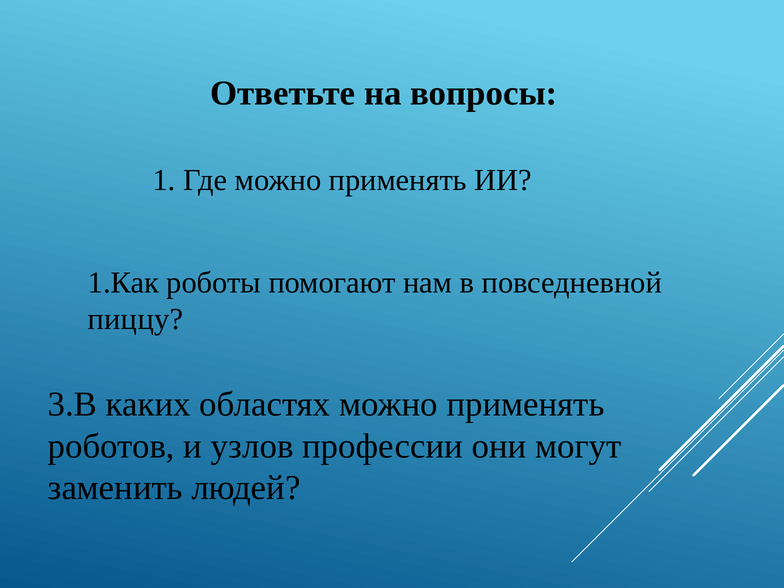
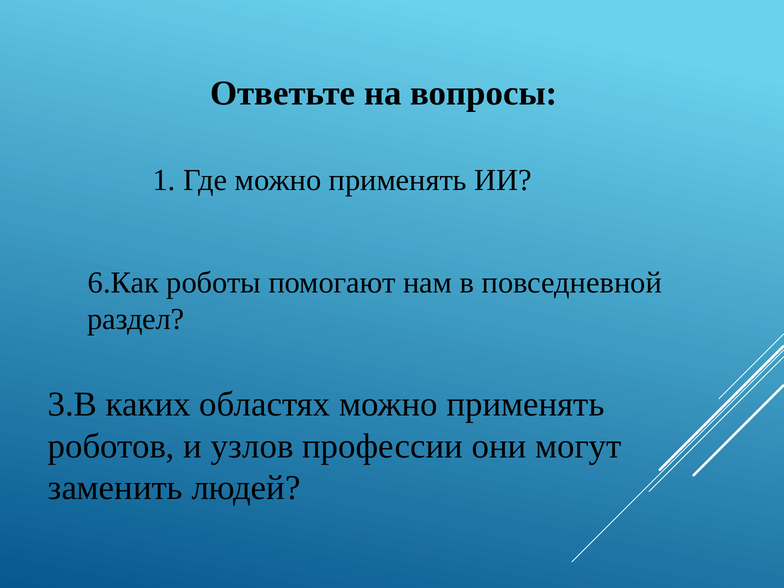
1.Как: 1.Как -> 6.Как
пиццу: пиццу -> раздел
